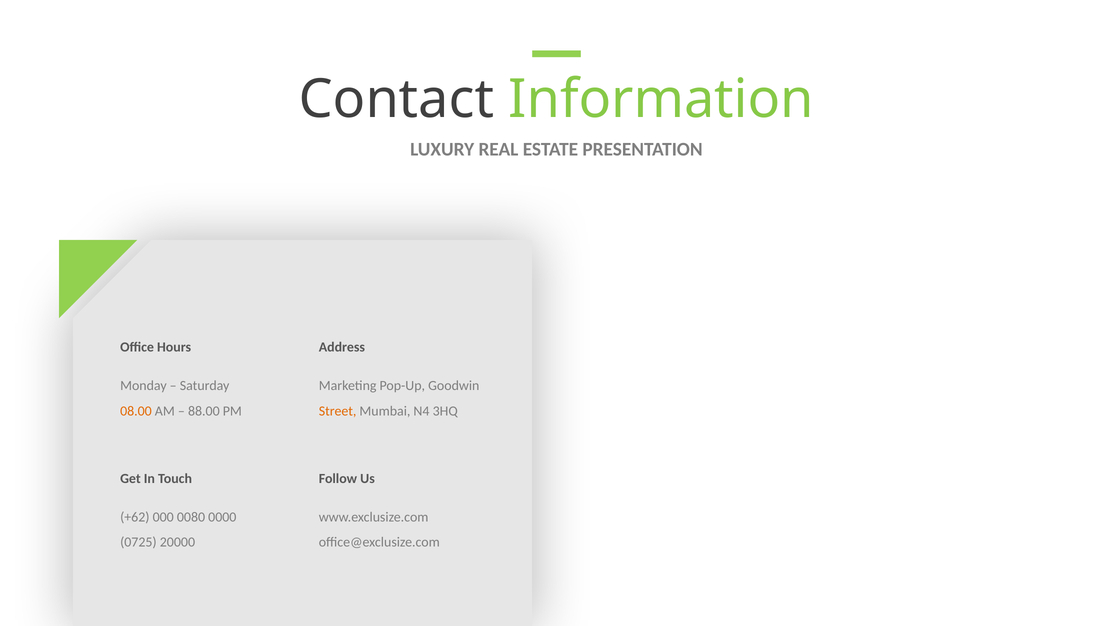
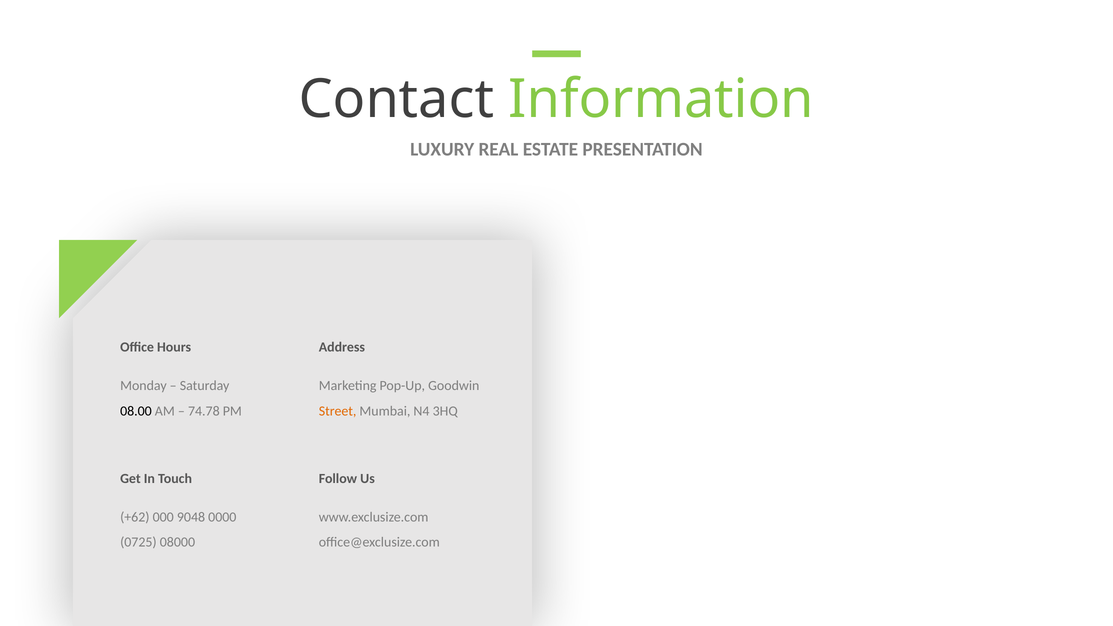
08.00 colour: orange -> black
88.00: 88.00 -> 74.78
0080: 0080 -> 9048
20000: 20000 -> 08000
